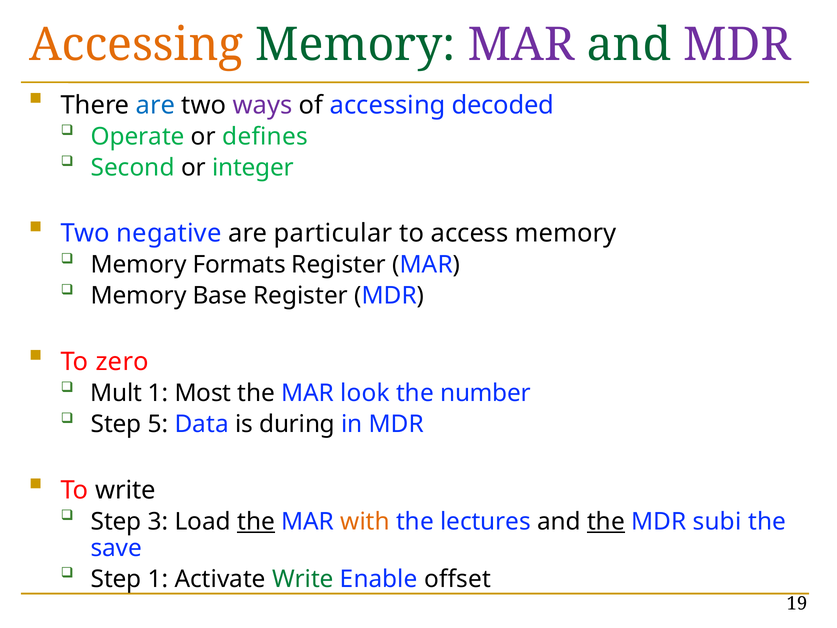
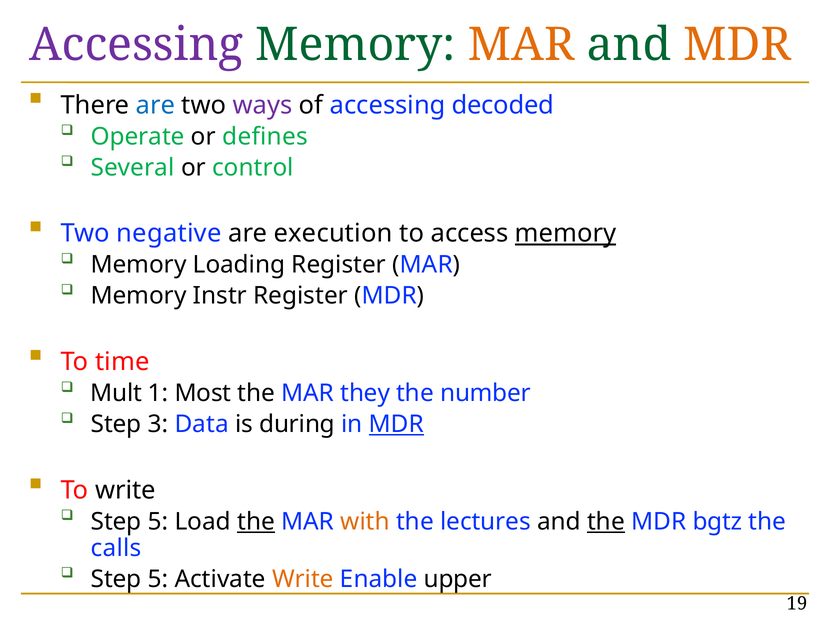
Accessing at (136, 45) colour: orange -> purple
MAR at (521, 45) colour: purple -> orange
MDR at (737, 45) colour: purple -> orange
Second: Second -> Several
integer: integer -> control
particular: particular -> execution
memory at (566, 233) underline: none -> present
Formats: Formats -> Loading
Base: Base -> Instr
zero: zero -> time
look: look -> they
5: 5 -> 3
MDR at (396, 424) underline: none -> present
3 at (158, 522): 3 -> 5
subi: subi -> bgtz
save: save -> calls
1 at (158, 579): 1 -> 5
Write at (303, 579) colour: green -> orange
offset: offset -> upper
